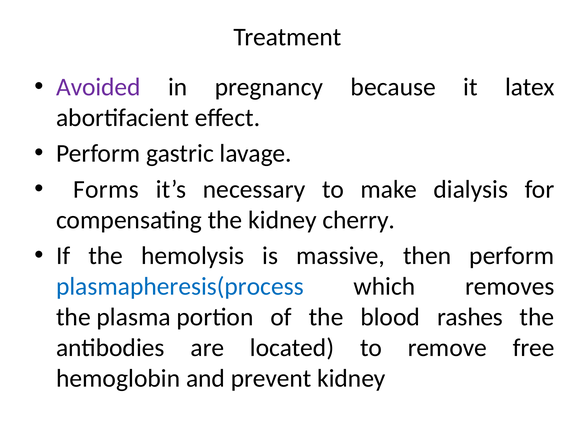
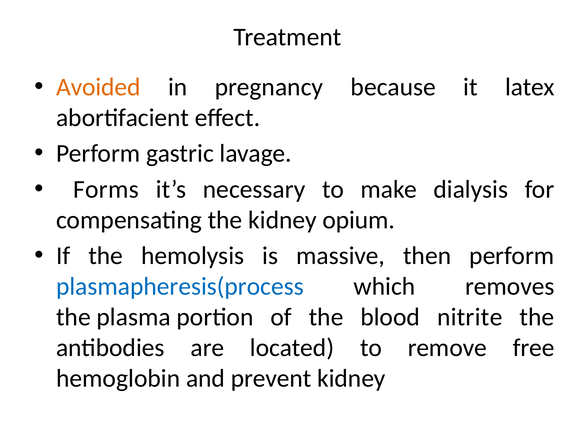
Avoided colour: purple -> orange
cherry: cherry -> opium
rashes: rashes -> nitrite
